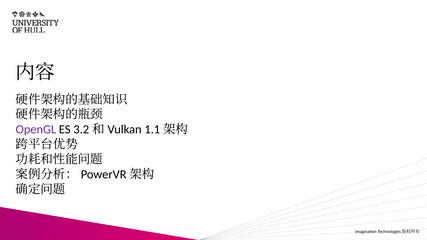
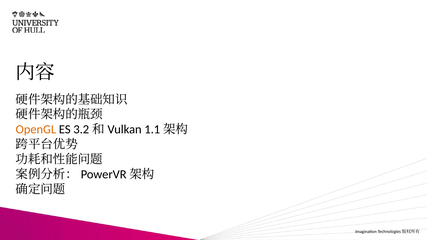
OpenGL colour: purple -> orange
